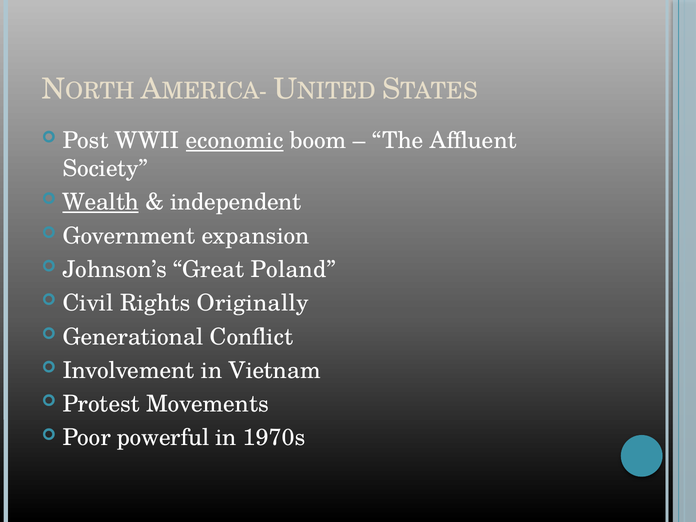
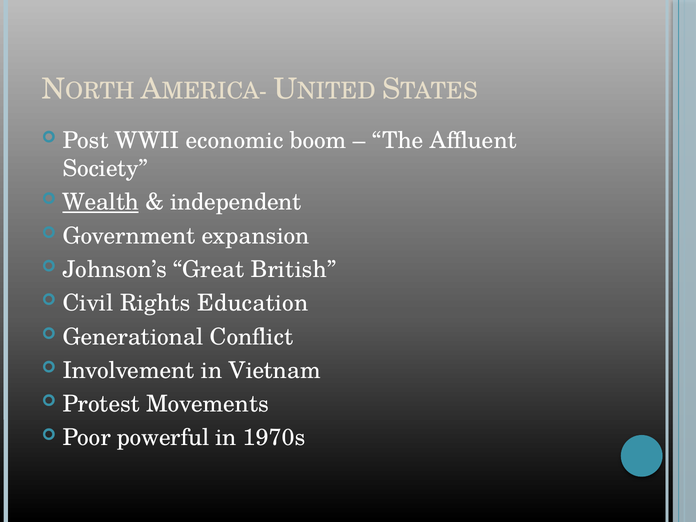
economic underline: present -> none
Poland: Poland -> British
Originally: Originally -> Education
